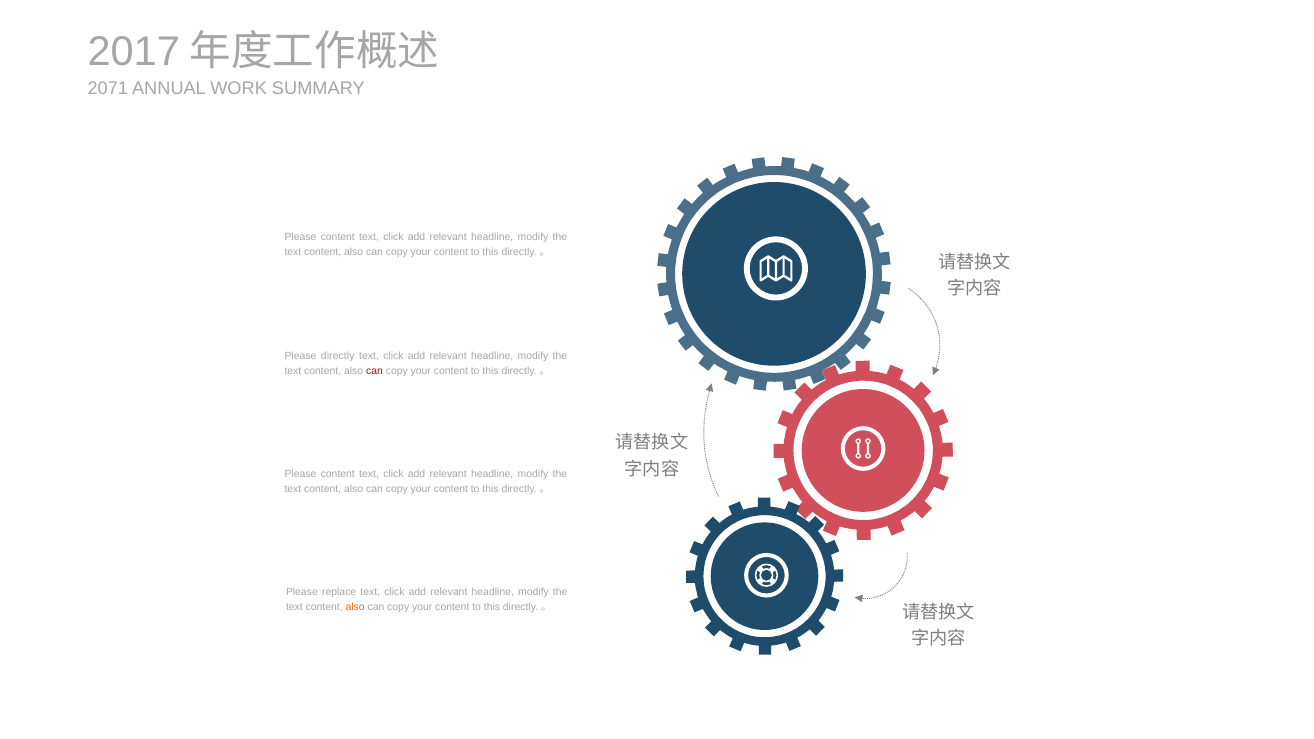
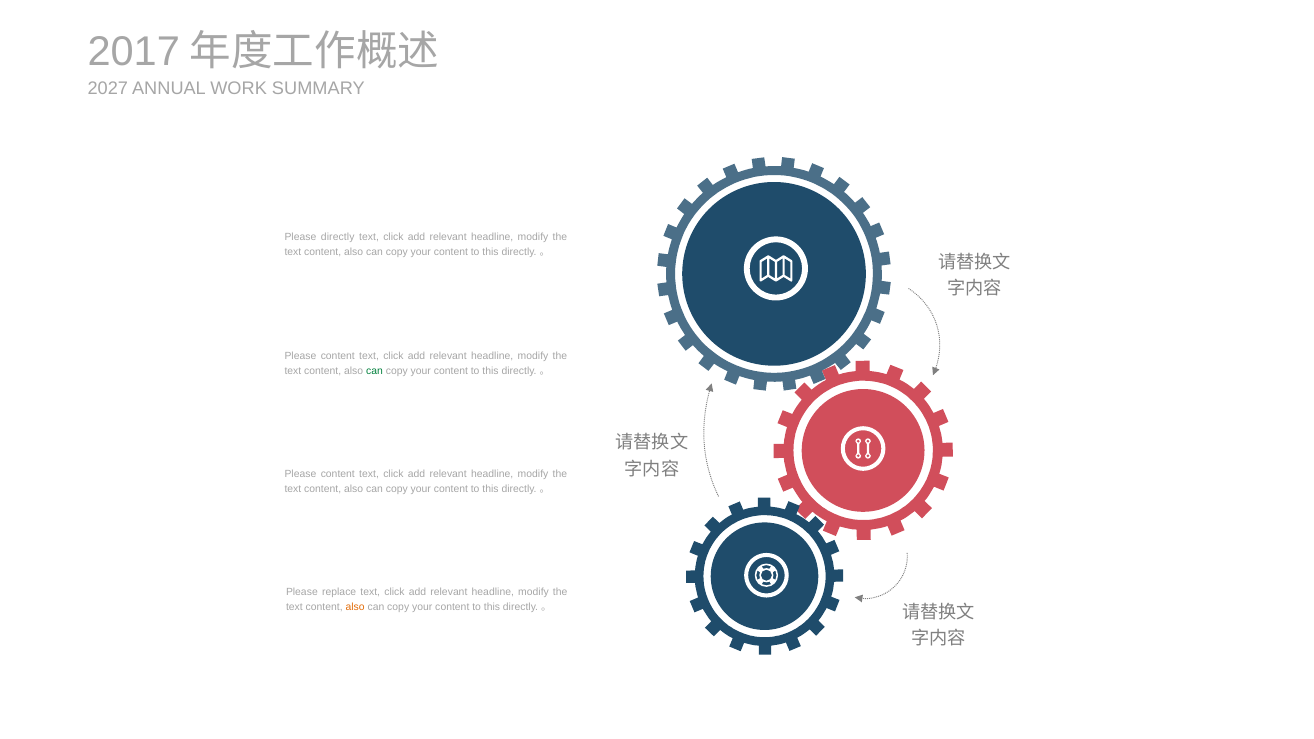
2071: 2071 -> 2027
content at (338, 237): content -> directly
directly at (338, 356): directly -> content
can at (375, 371) colour: red -> green
